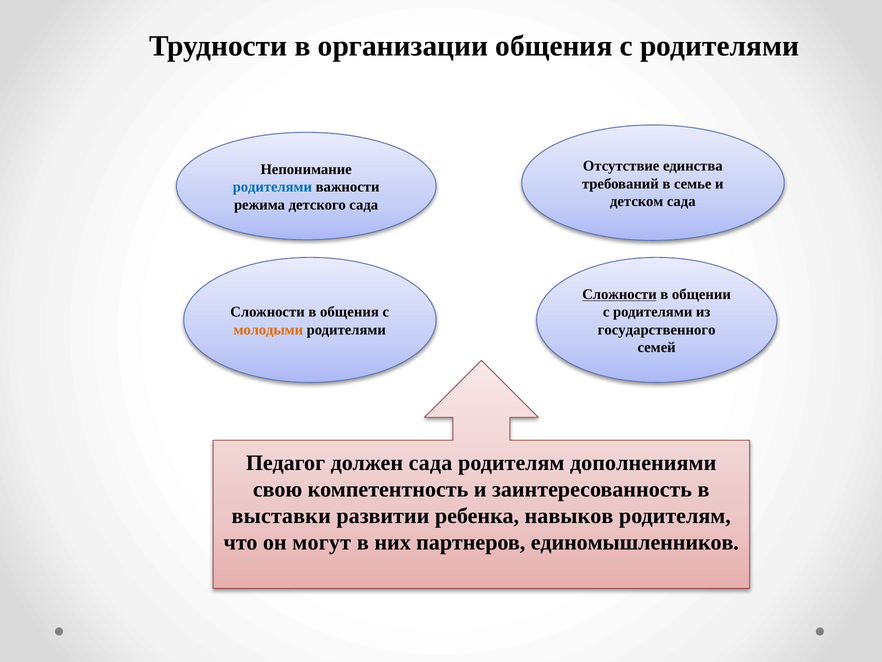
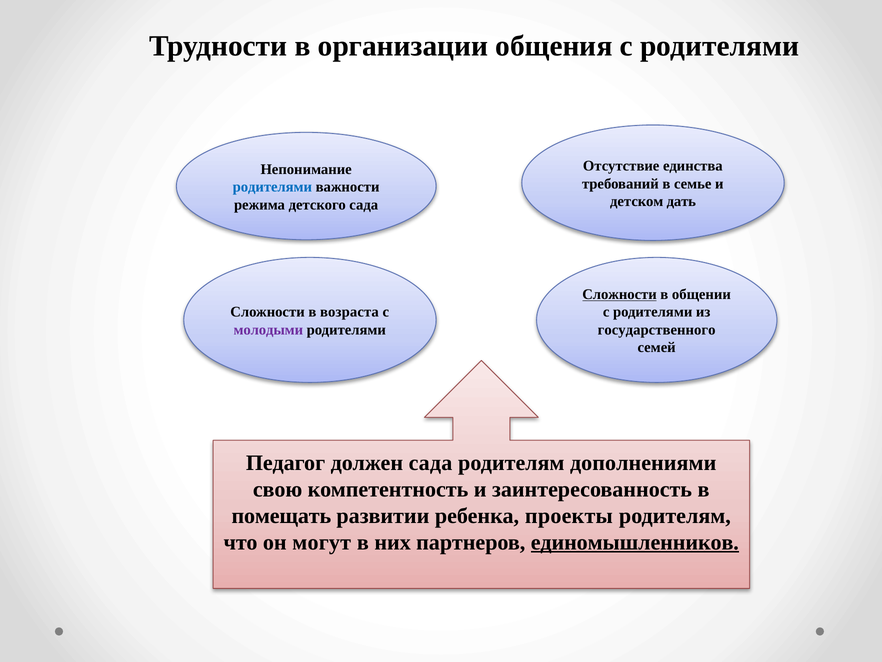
детском сада: сада -> дать
в общения: общения -> возраста
молодыми colour: orange -> purple
выставки: выставки -> помещать
навыков: навыков -> проекты
единомышленников underline: none -> present
